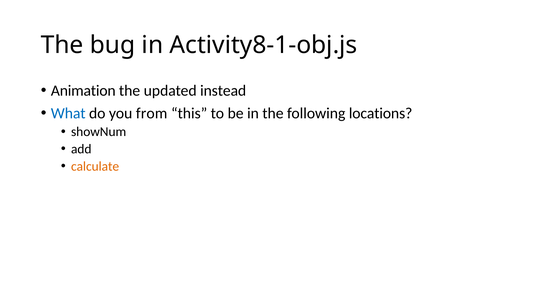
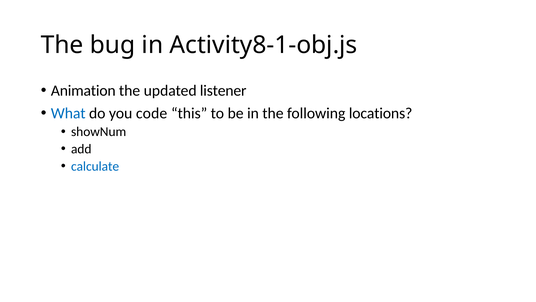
instead: instead -> listener
from: from -> code
calculate colour: orange -> blue
